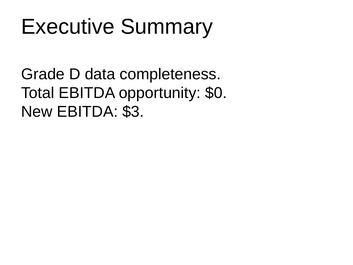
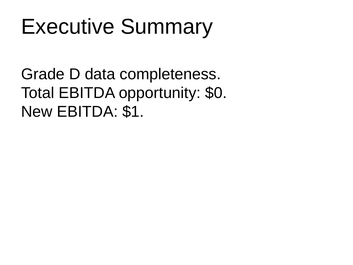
$3: $3 -> $1
